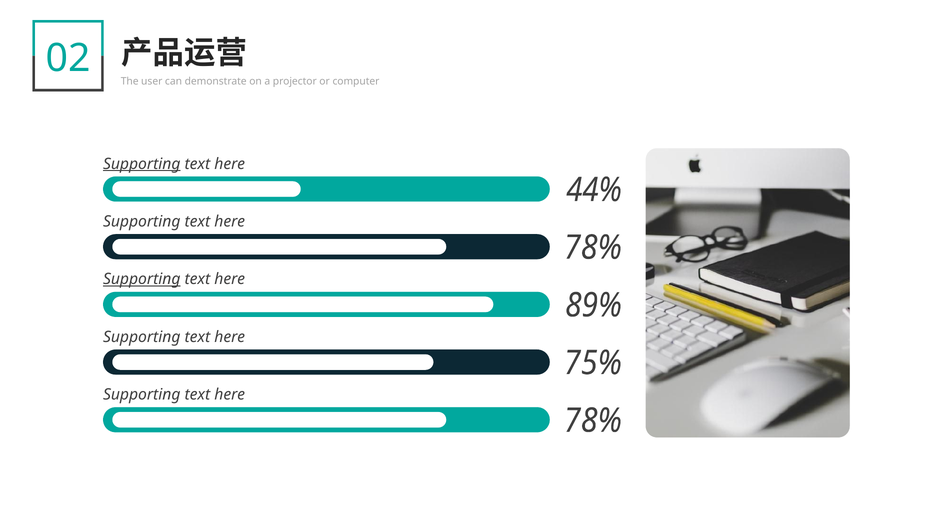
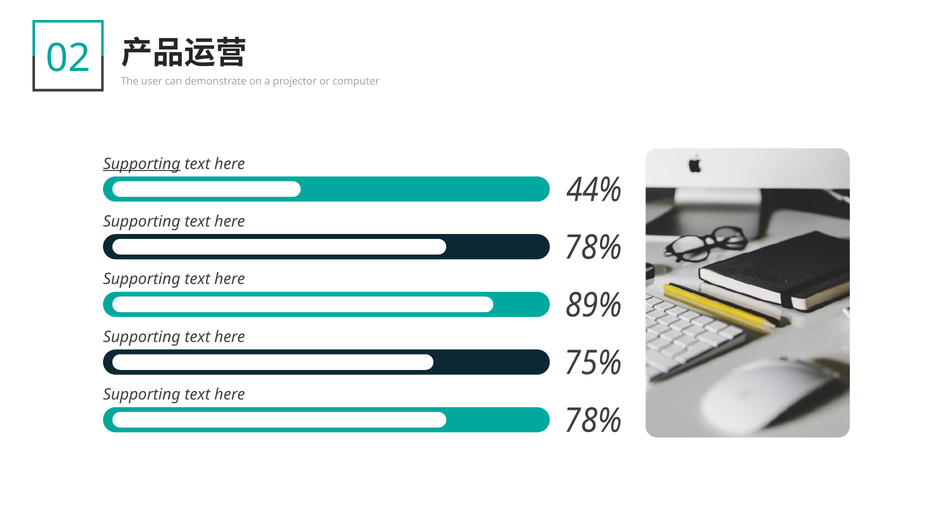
Supporting at (142, 279) underline: present -> none
